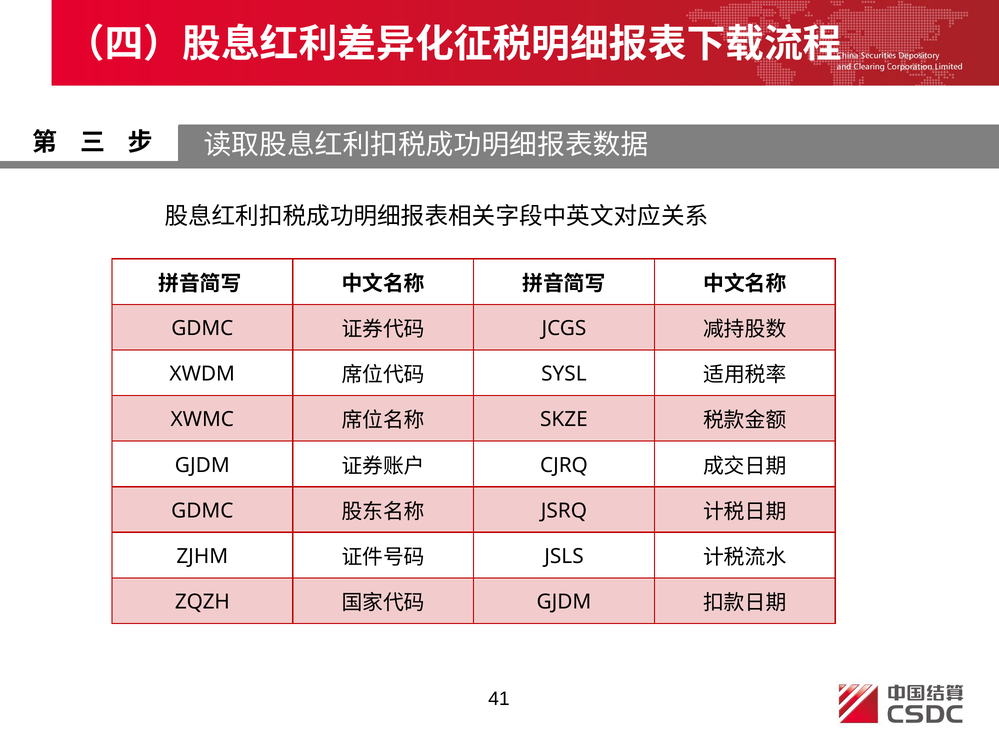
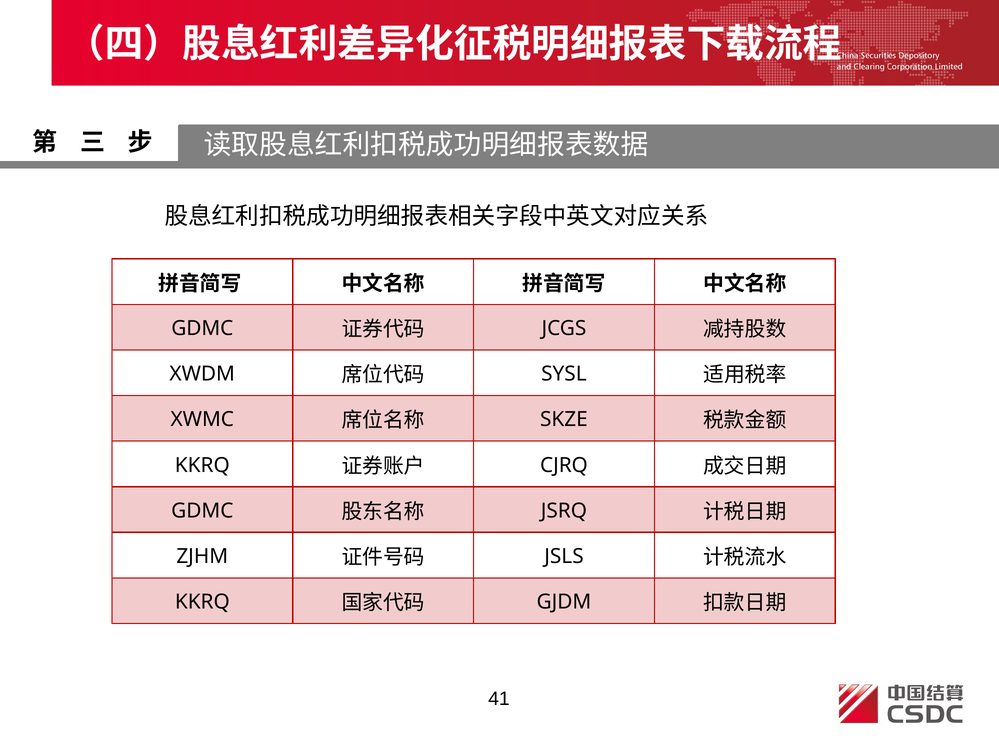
GJDM at (202, 465): GJDM -> KKRQ
ZQZH at (202, 601): ZQZH -> KKRQ
